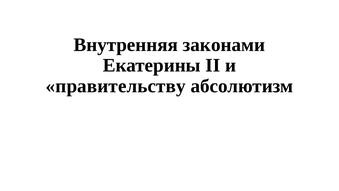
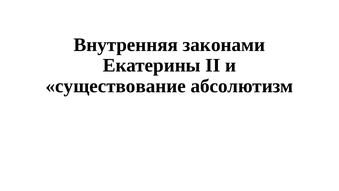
правительству: правительству -> существование
